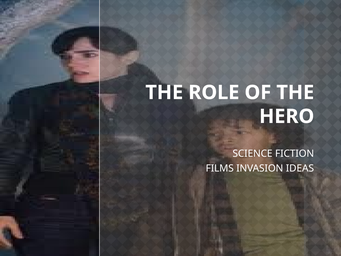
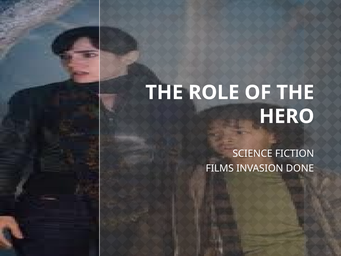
IDEAS: IDEAS -> DONE
